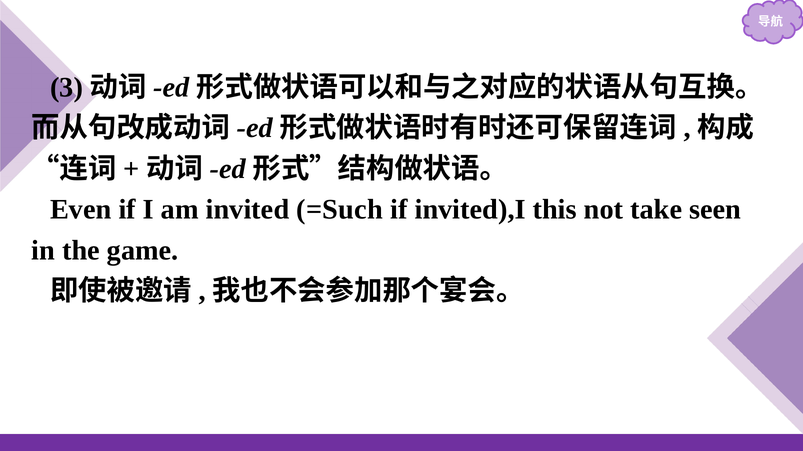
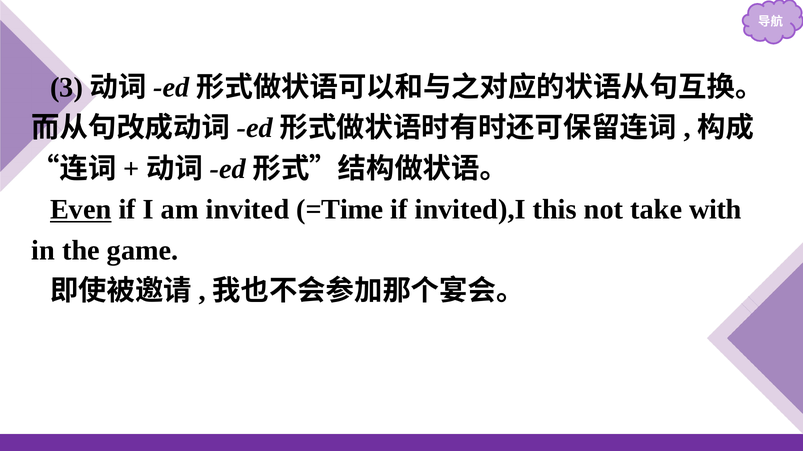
Even underline: none -> present
=Such: =Such -> =Time
seen: seen -> with
